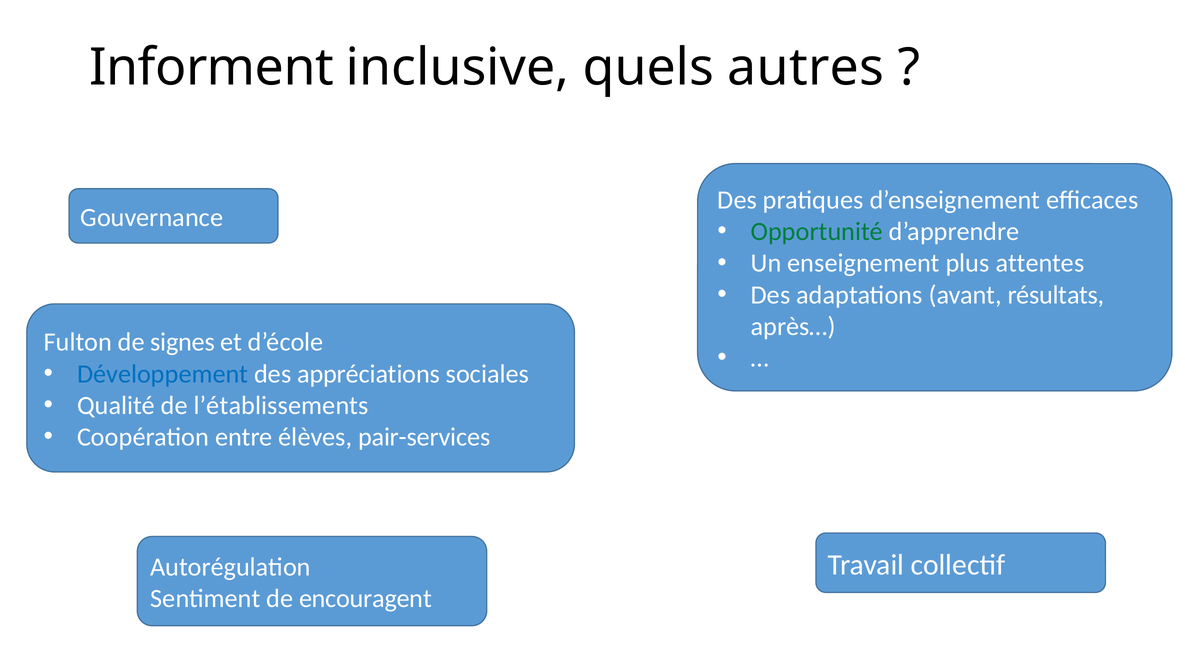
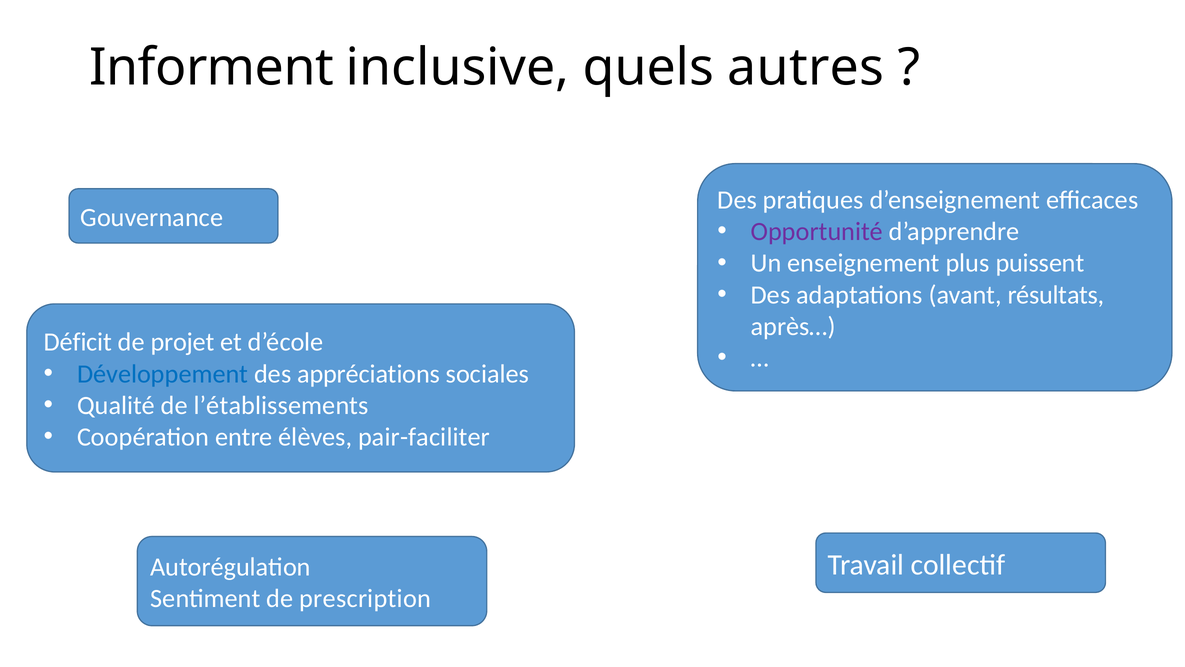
Opportunité colour: green -> purple
attentes: attentes -> puissent
Fulton: Fulton -> Déficit
signes: signes -> projet
pair-services: pair-services -> pair-faciliter
encouragent: encouragent -> prescription
